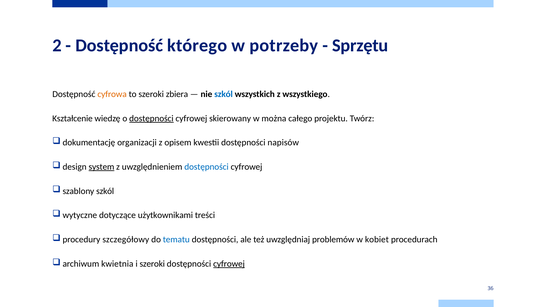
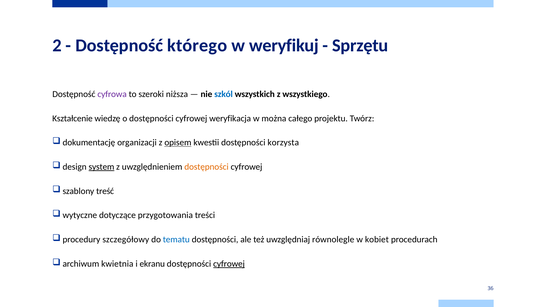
potrzeby: potrzeby -> weryfikuj
cyfrowa colour: orange -> purple
zbiera: zbiera -> niższa
dostępności at (151, 118) underline: present -> none
skierowany: skierowany -> weryfikacja
opisem underline: none -> present
napisów: napisów -> korzysta
dostępności at (206, 167) colour: blue -> orange
szkól at (105, 191): szkól -> treść
użytkownikami: użytkownikami -> przygotowania
problemów: problemów -> równolegle
i szeroki: szeroki -> ekranu
